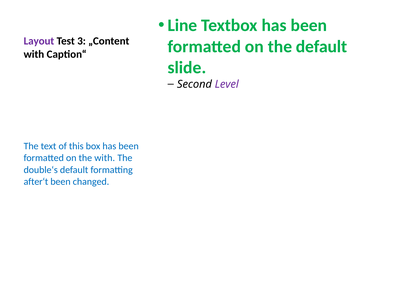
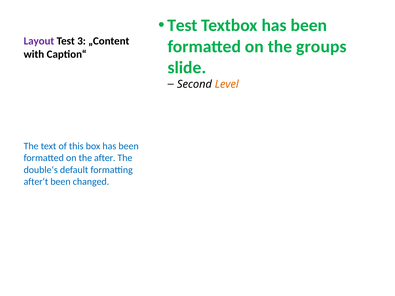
Line at (182, 25): Line -> Test
the default: default -> groups
Level colour: purple -> orange
the with: with -> after
